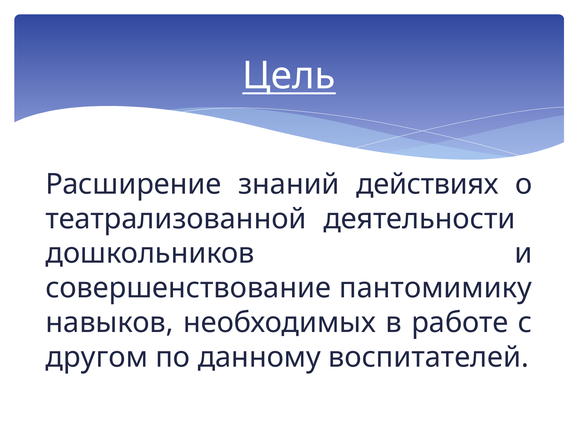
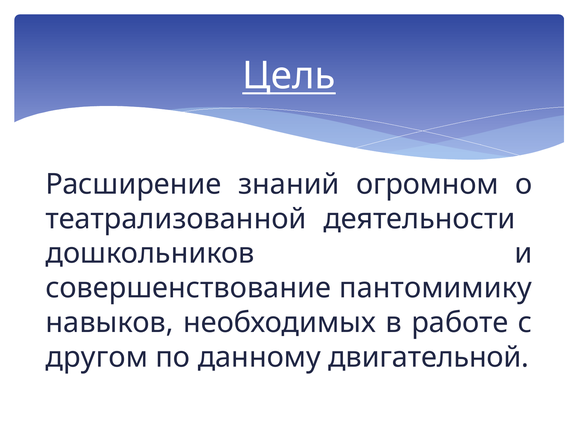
действиях: действиях -> огромном
воспитателей: воспитателей -> двигательной
